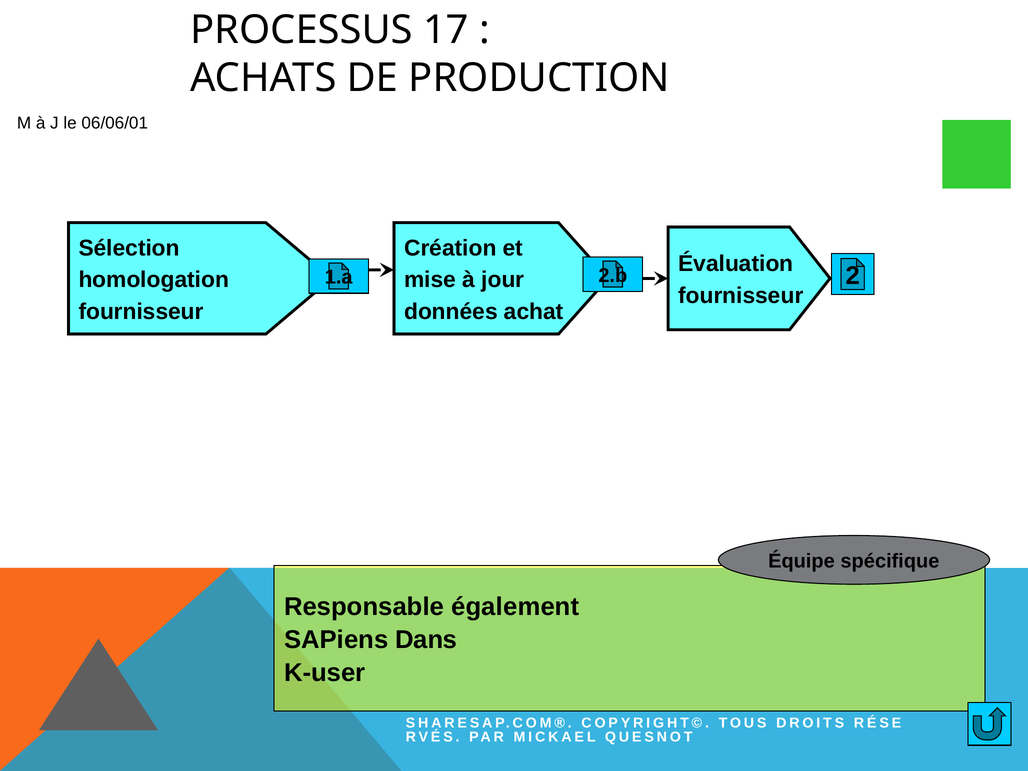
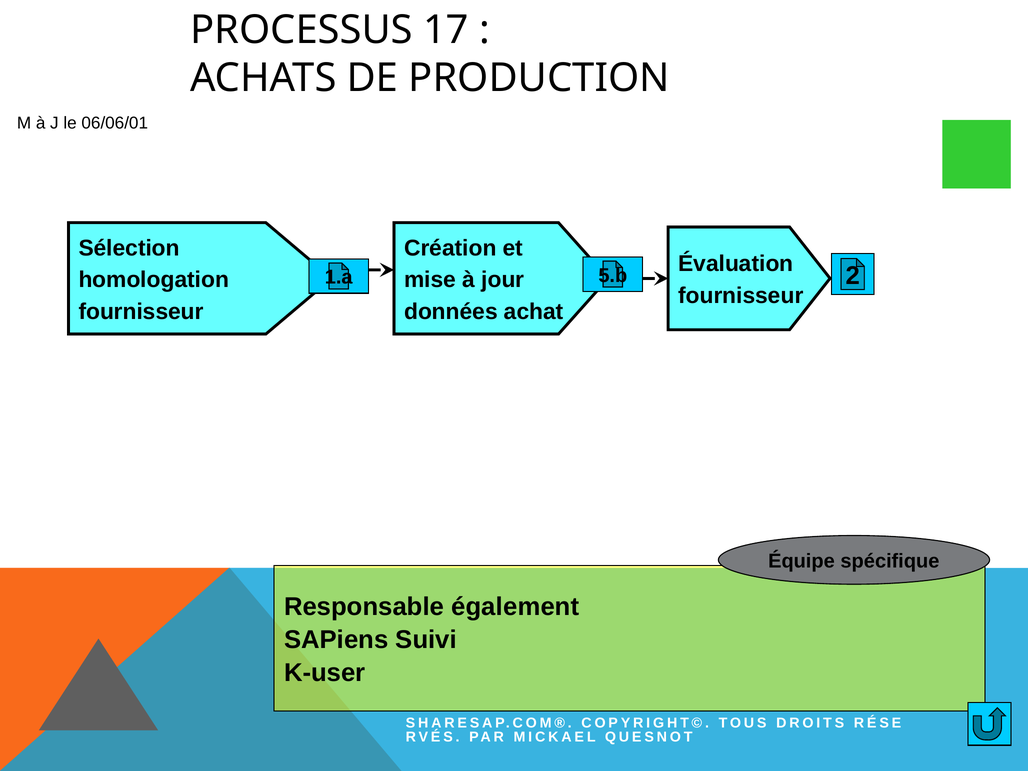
2.b: 2.b -> 5.b
Dans: Dans -> Suivi
